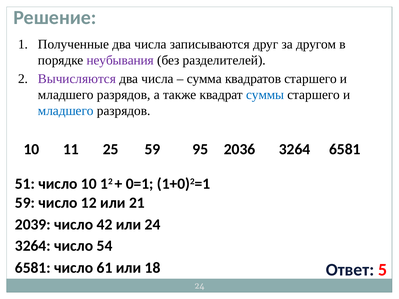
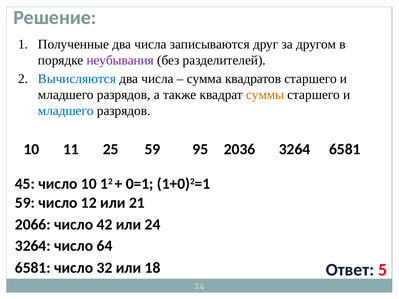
Вычисляются colour: purple -> blue
суммы colour: blue -> orange
51: 51 -> 45
2039: 2039 -> 2066
54: 54 -> 64
61: 61 -> 32
